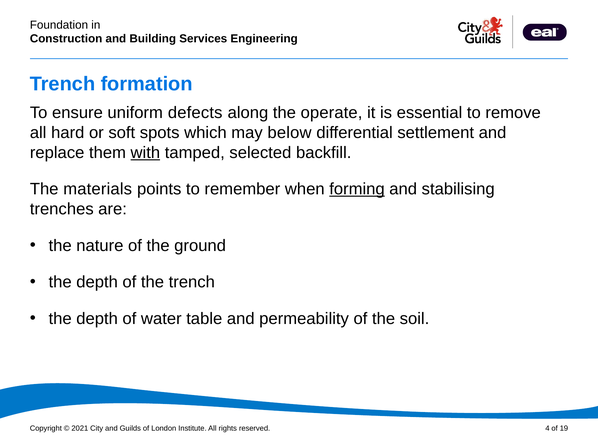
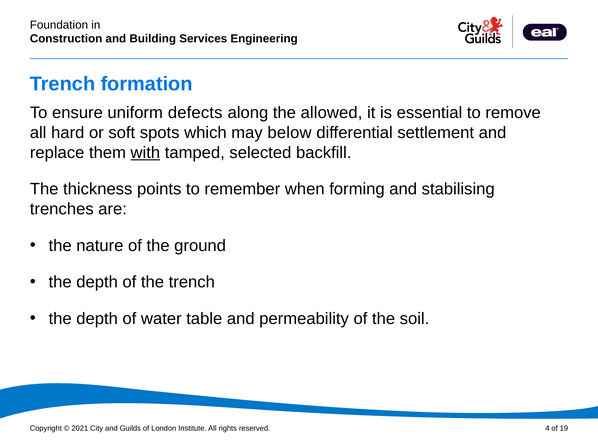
operate: operate -> allowed
materials: materials -> thickness
forming underline: present -> none
